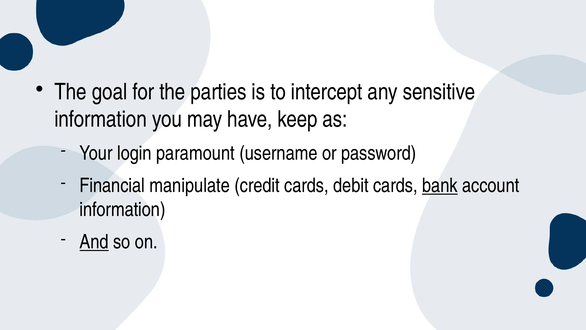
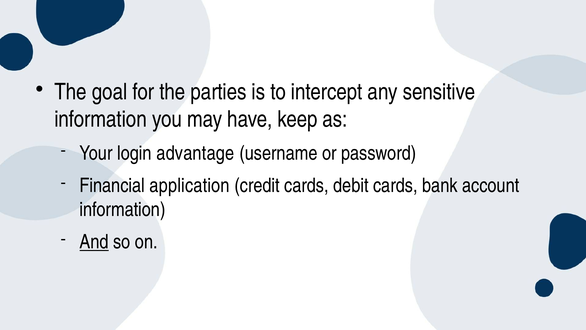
paramount: paramount -> advantage
manipulate: manipulate -> application
bank underline: present -> none
